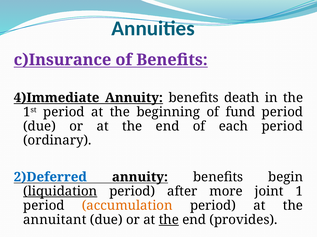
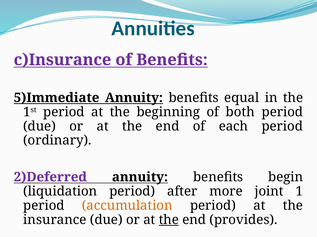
4)Immediate: 4)Immediate -> 5)Immediate
death: death -> equal
fund: fund -> both
2)Deferred colour: blue -> purple
liquidation underline: present -> none
annuitant: annuitant -> insurance
